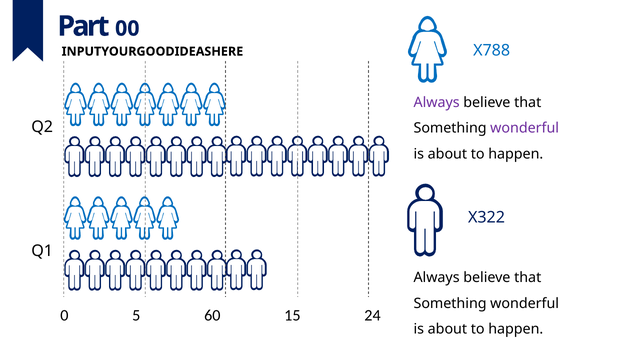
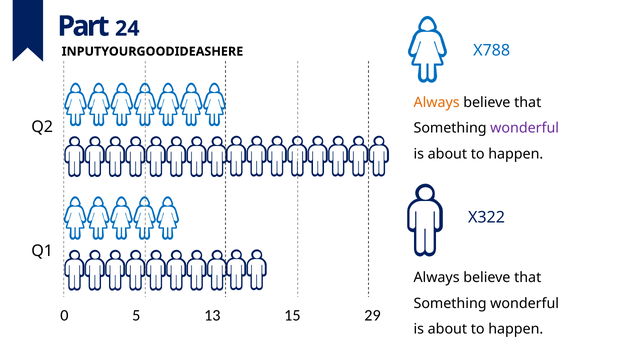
00: 00 -> 24
Always at (437, 103) colour: purple -> orange
60: 60 -> 13
24: 24 -> 29
